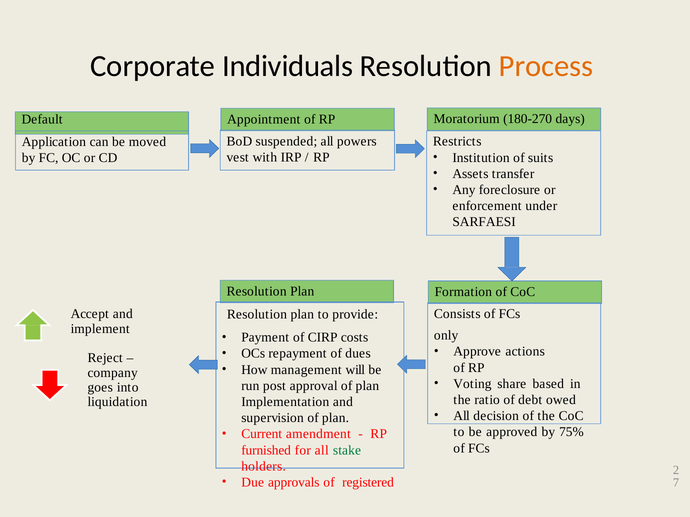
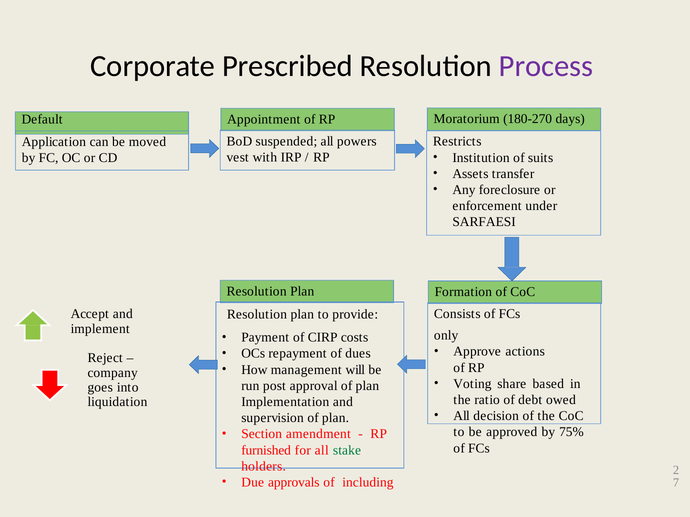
Individuals: Individuals -> Prescribed
Process colour: orange -> purple
Current: Current -> Section
registered: registered -> including
